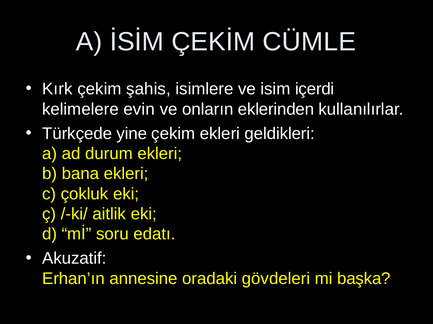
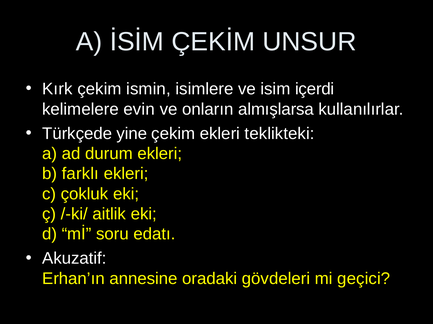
CÜMLE: CÜMLE -> UNSUR
şahis: şahis -> ismin
eklerinden: eklerinden -> almışlarsa
geldikleri: geldikleri -> teklikteki
bana: bana -> farklı
başka: başka -> geçici
